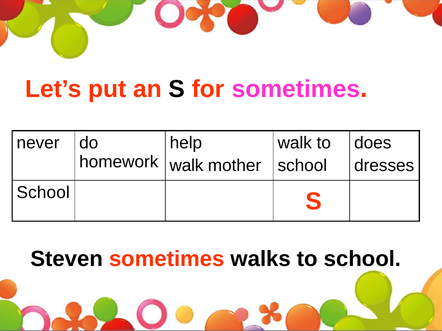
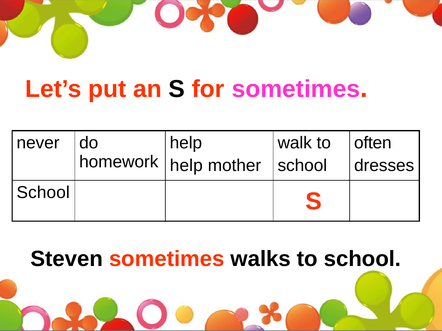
does: does -> often
walk at (186, 166): walk -> help
